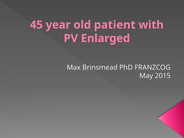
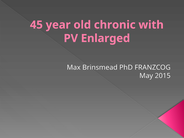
patient: patient -> chronic
